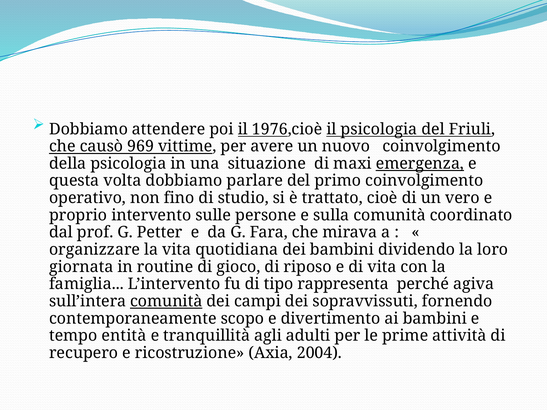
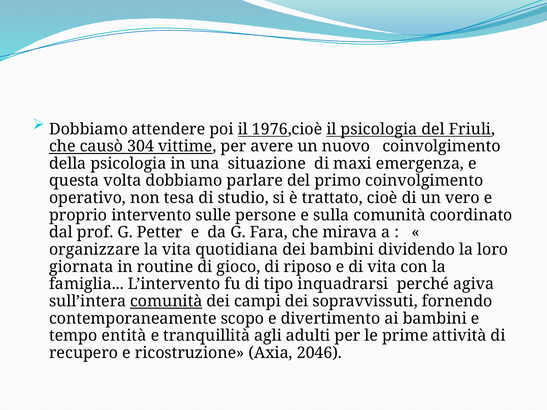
969: 969 -> 304
emergenza underline: present -> none
fino: fino -> tesa
rappresenta: rappresenta -> inquadrarsi
2004: 2004 -> 2046
